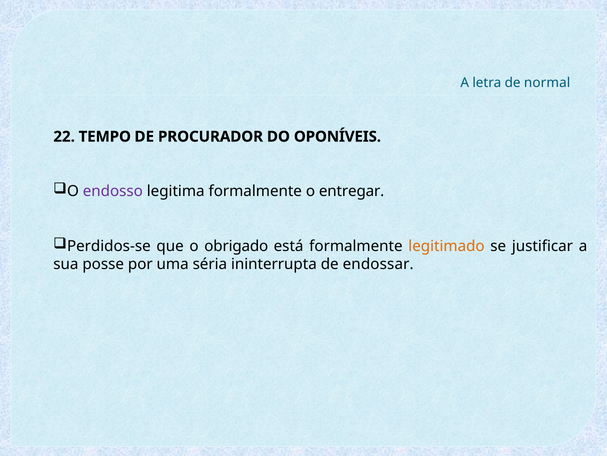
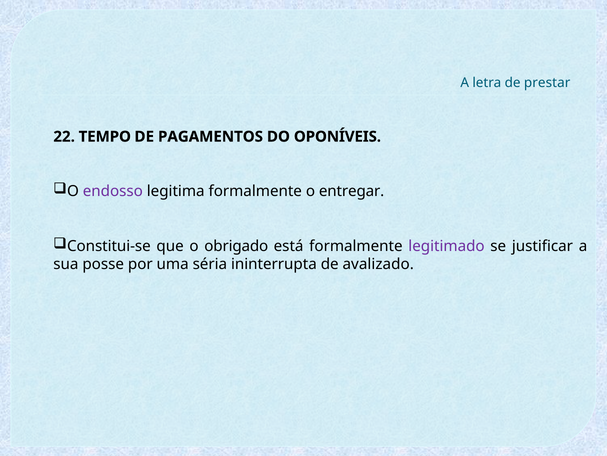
normal: normal -> prestar
PROCURADOR: PROCURADOR -> PAGAMENTOS
Perdidos-se: Perdidos-se -> Constitui-se
legitimado colour: orange -> purple
endossar: endossar -> avalizado
